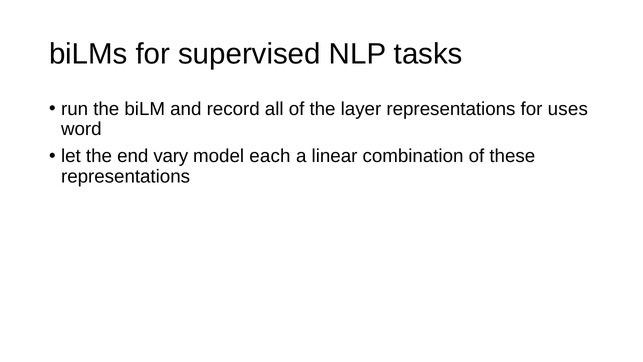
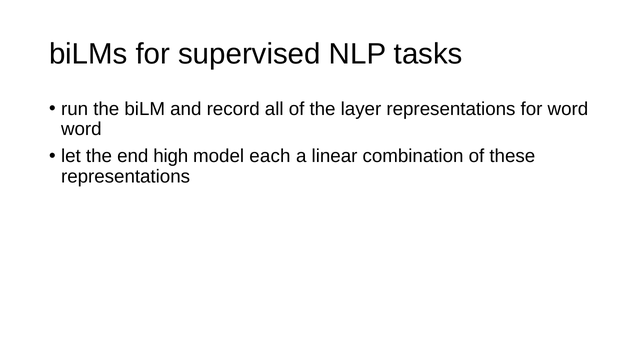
for uses: uses -> word
vary: vary -> high
